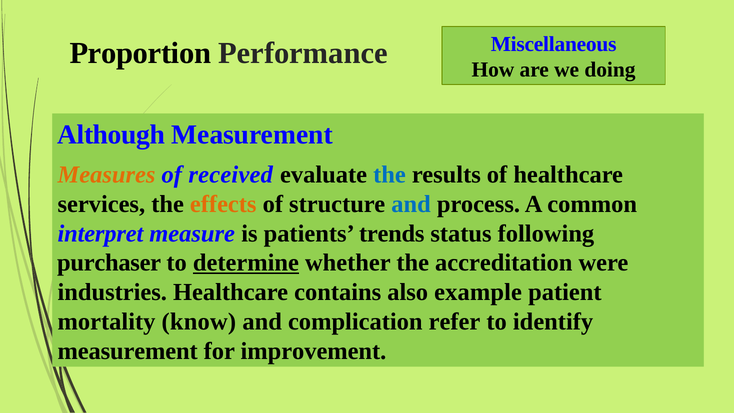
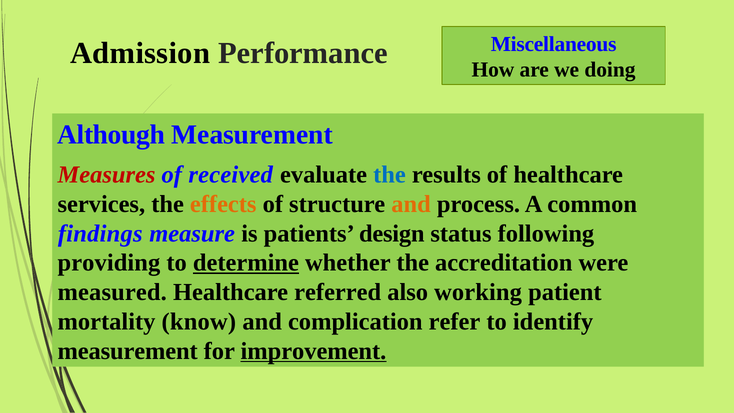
Proportion: Proportion -> Admission
Measures colour: orange -> red
and at (411, 204) colour: blue -> orange
interpret: interpret -> findings
trends: trends -> design
purchaser: purchaser -> providing
industries: industries -> measured
contains: contains -> referred
example: example -> working
improvement underline: none -> present
